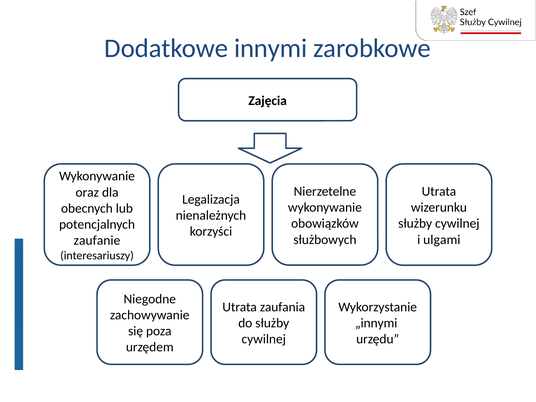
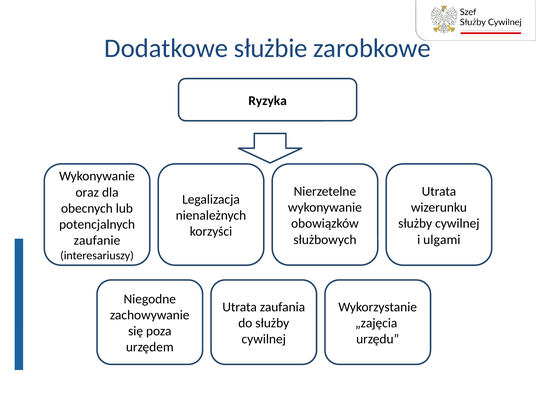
innymi: innymi -> służbie
Zajęcia: Zajęcia -> Ryzyka
„innymi: „innymi -> „zajęcia
